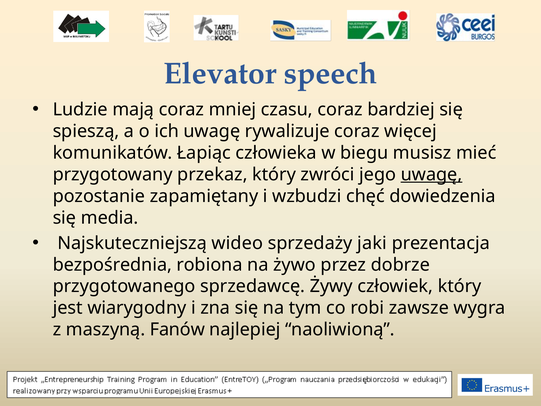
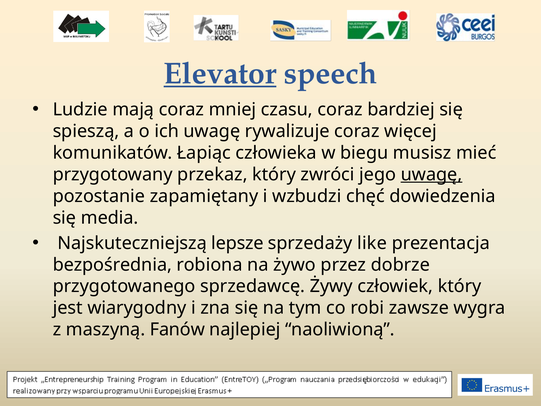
Elevator underline: none -> present
wideo: wideo -> lepsze
jaki: jaki -> like
